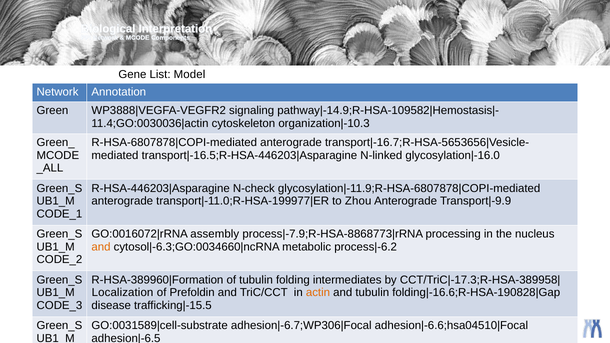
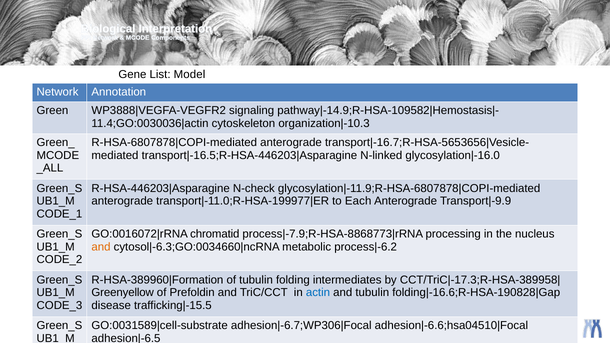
Zhou: Zhou -> Each
assembly: assembly -> chromatid
Localization: Localization -> Greenyellow
actin colour: orange -> blue
